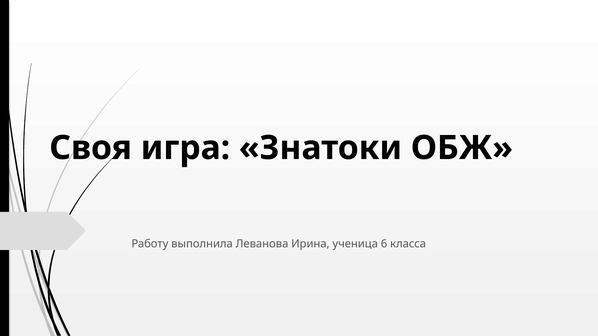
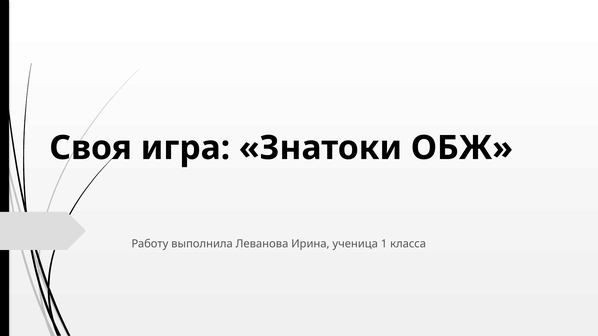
6: 6 -> 1
